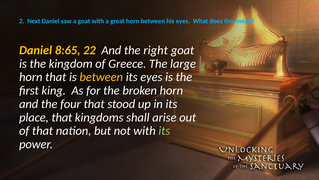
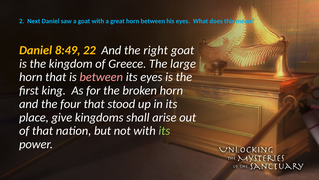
8:65: 8:65 -> 8:49
between at (101, 77) colour: yellow -> pink
place that: that -> give
